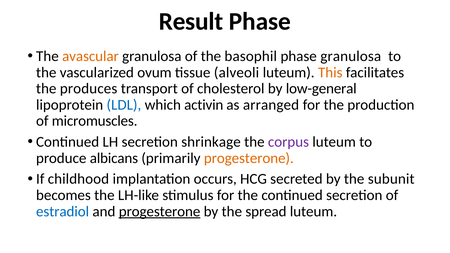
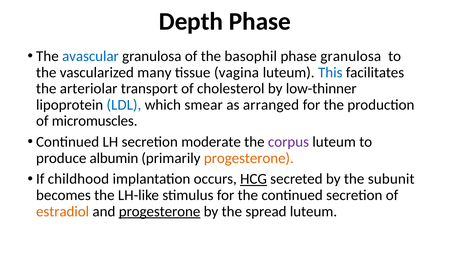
Result: Result -> Depth
avascular colour: orange -> blue
ovum: ovum -> many
alveoli: alveoli -> vagina
This colour: orange -> blue
produces: produces -> arteriolar
low-general: low-general -> low-thinner
activin: activin -> smear
shrinkage: shrinkage -> moderate
albicans: albicans -> albumin
HCG underline: none -> present
estradiol colour: blue -> orange
